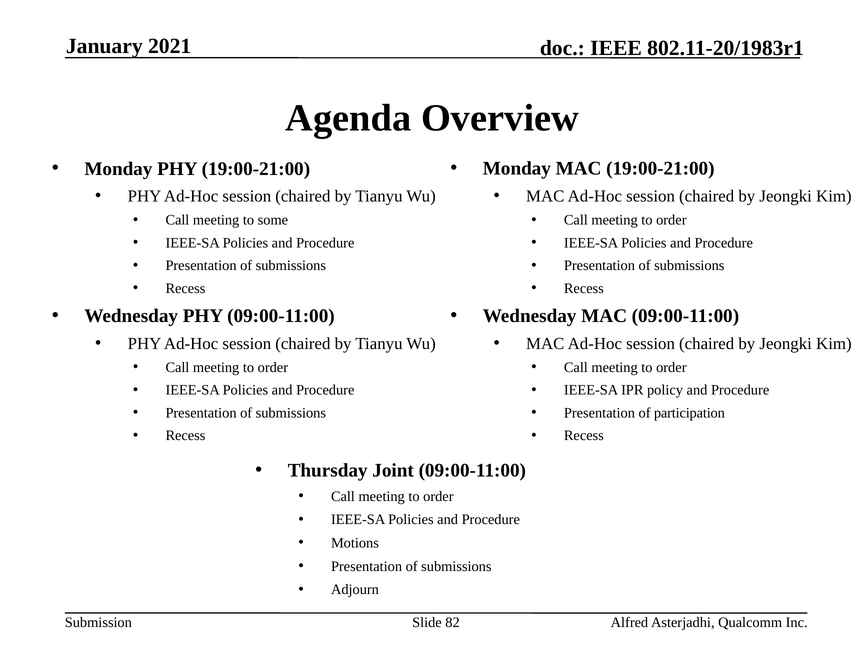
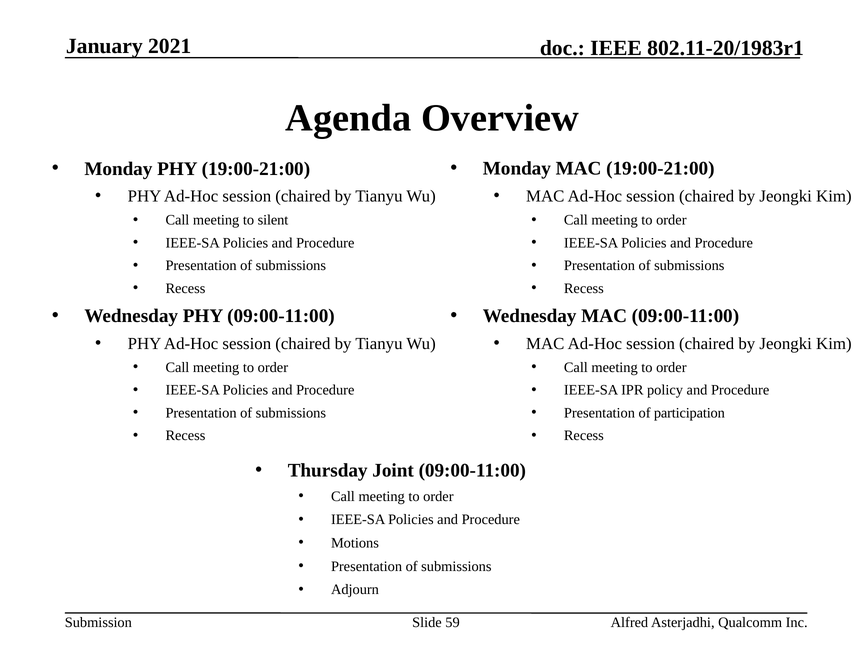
some: some -> silent
82: 82 -> 59
